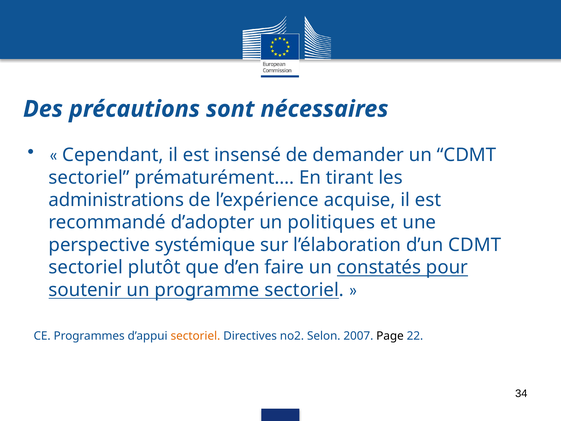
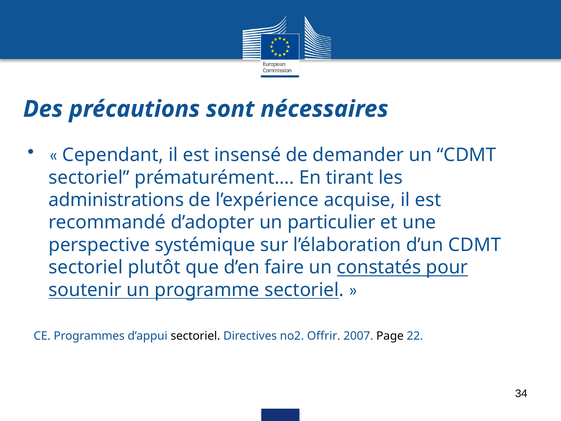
politiques: politiques -> particulier
sectoriel at (195, 336) colour: orange -> black
Selon: Selon -> Offrir
